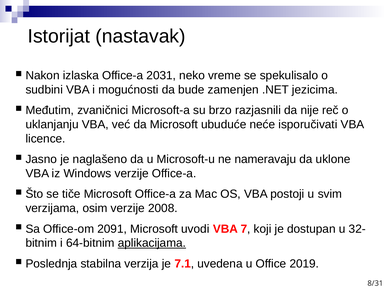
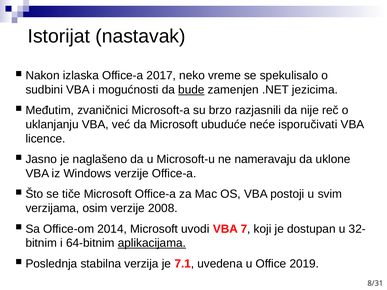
2031: 2031 -> 2017
bude underline: none -> present
2091: 2091 -> 2014
